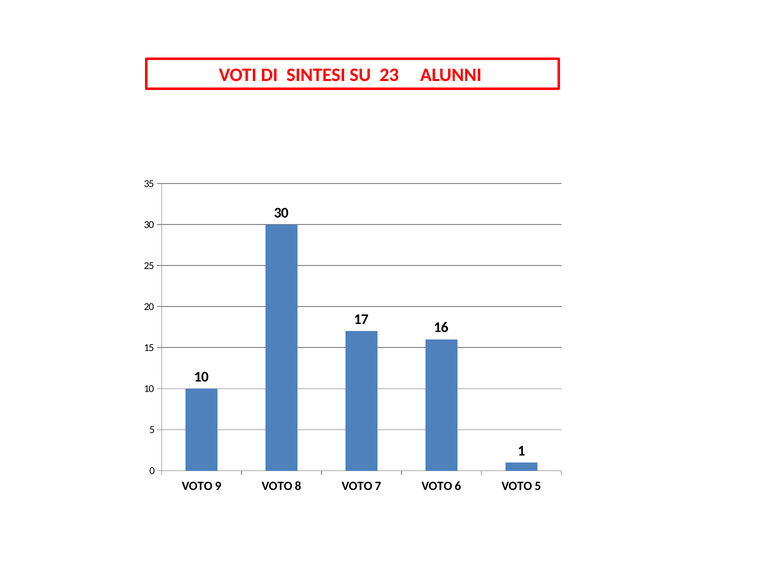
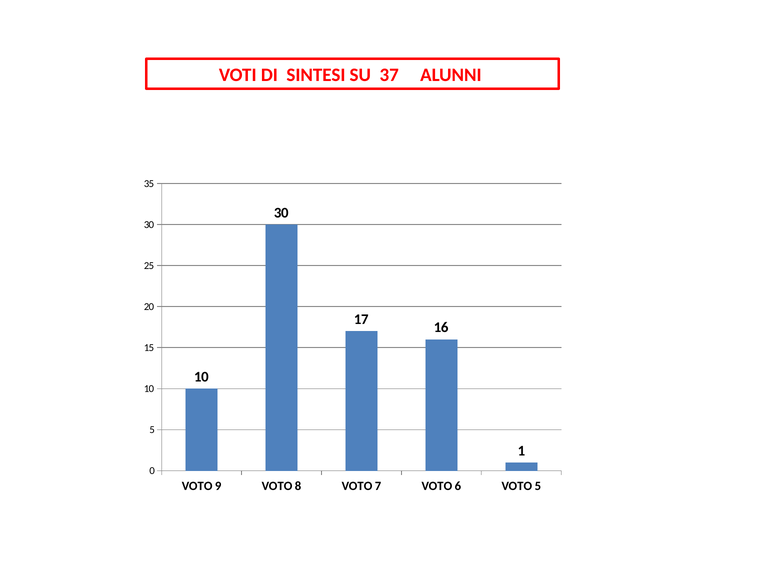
23: 23 -> 37
